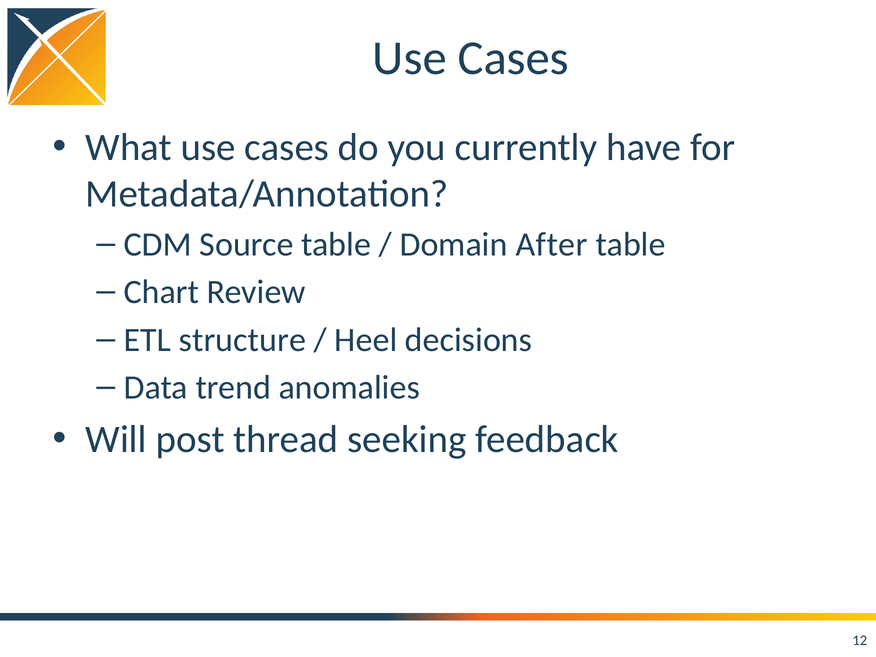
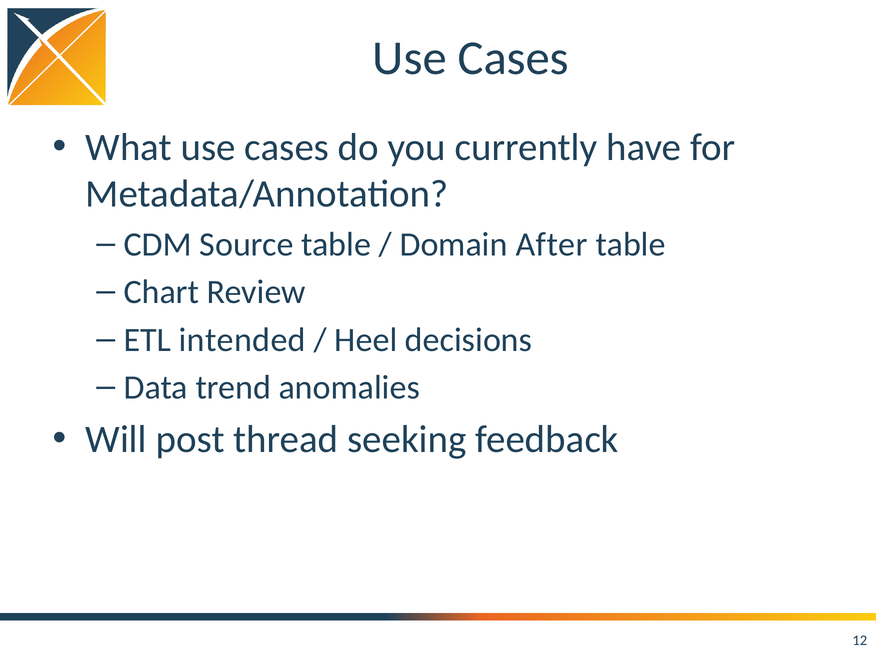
structure: structure -> intended
